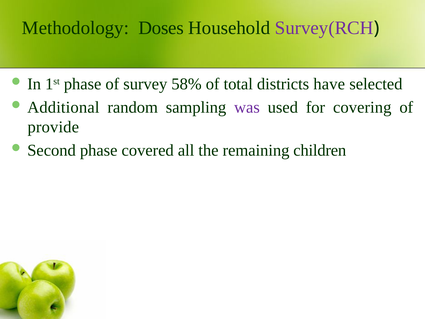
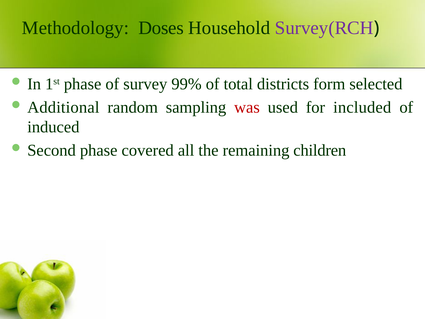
58%: 58% -> 99%
have: have -> form
was colour: purple -> red
covering: covering -> included
provide: provide -> induced
